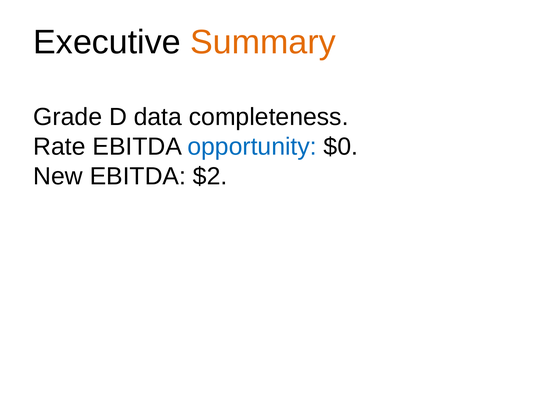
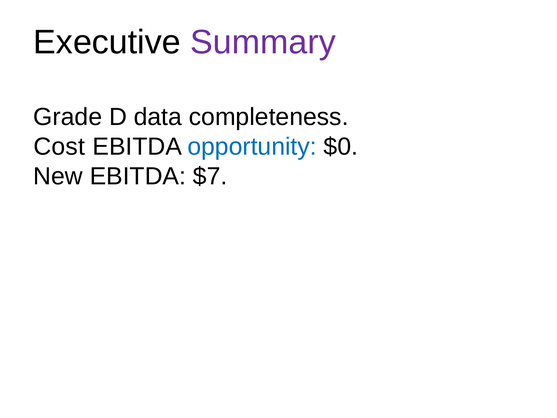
Summary colour: orange -> purple
Rate: Rate -> Cost
$2: $2 -> $7
